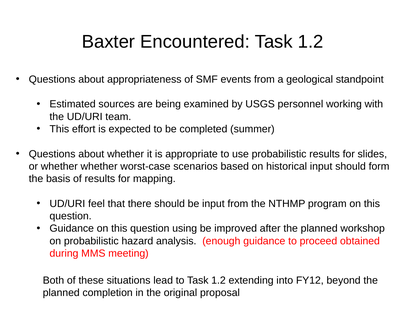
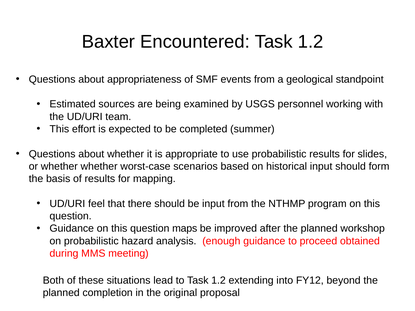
using: using -> maps
